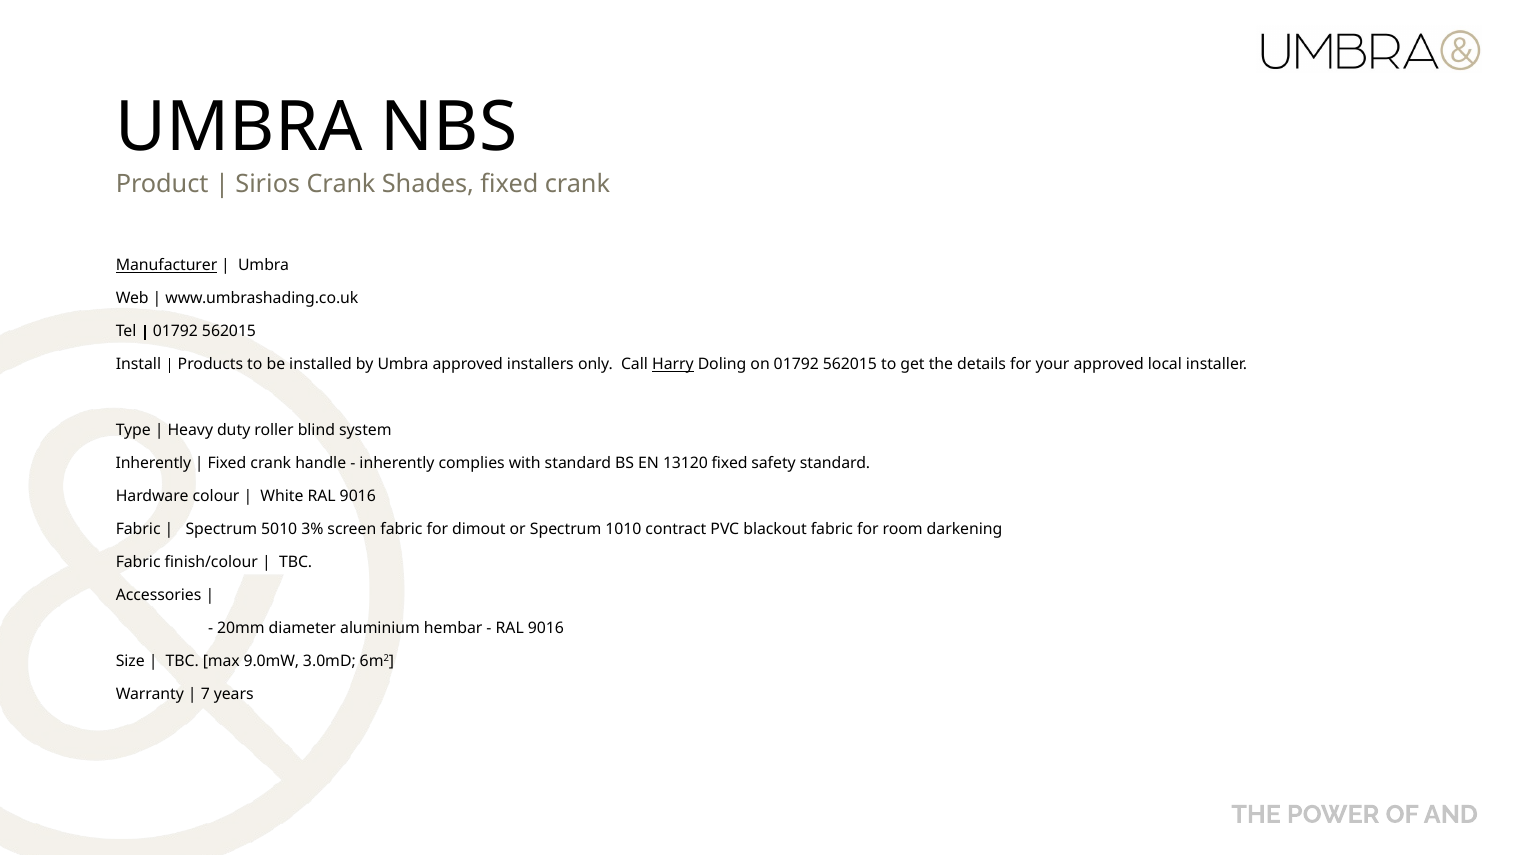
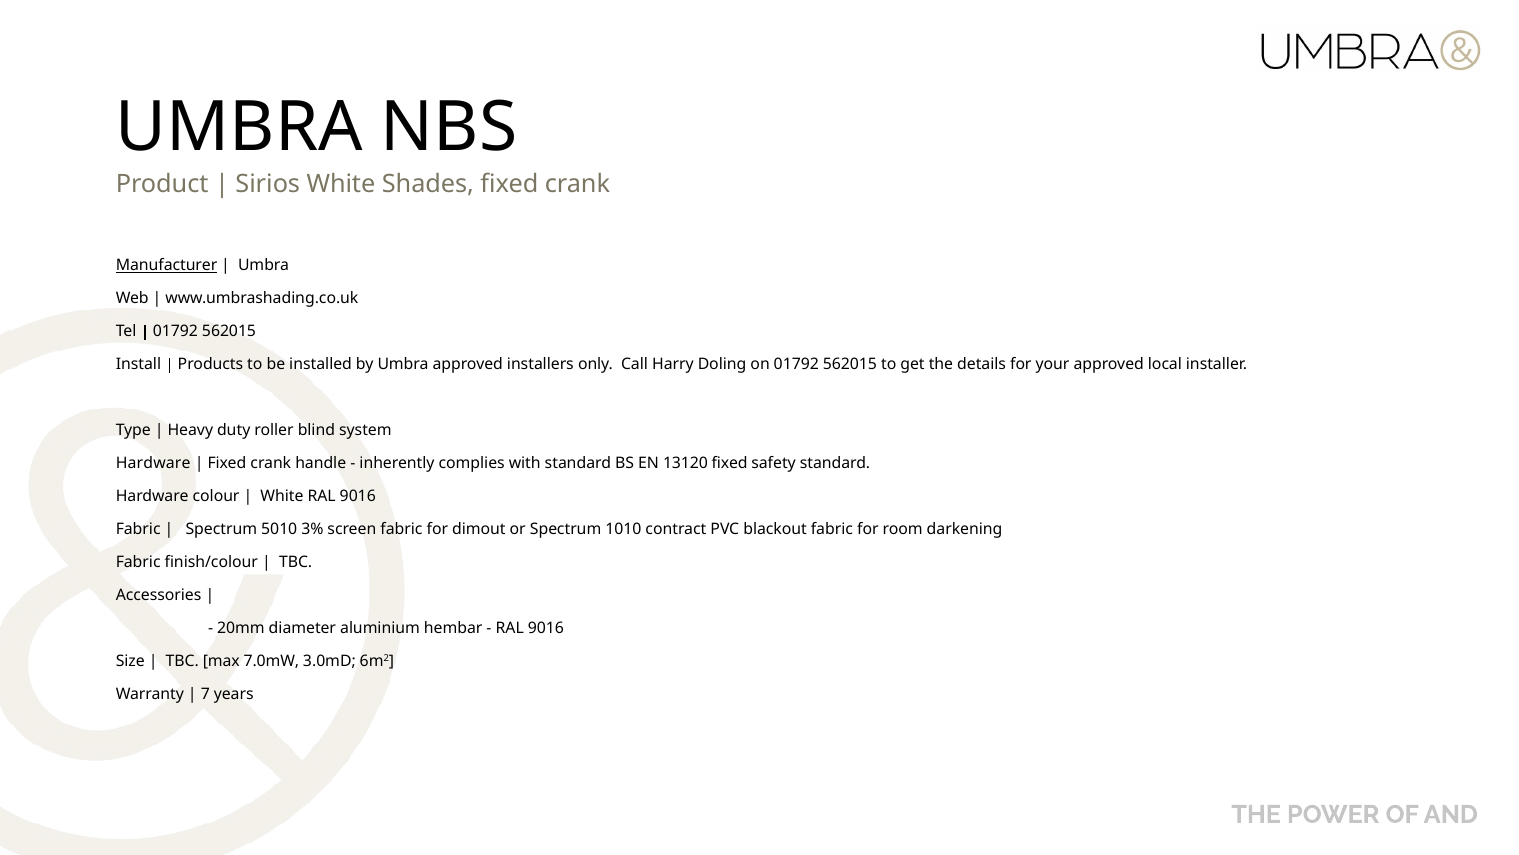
Sirios Crank: Crank -> White
Harry underline: present -> none
Inherently at (153, 463): Inherently -> Hardware
9.0mW: 9.0mW -> 7.0mW
